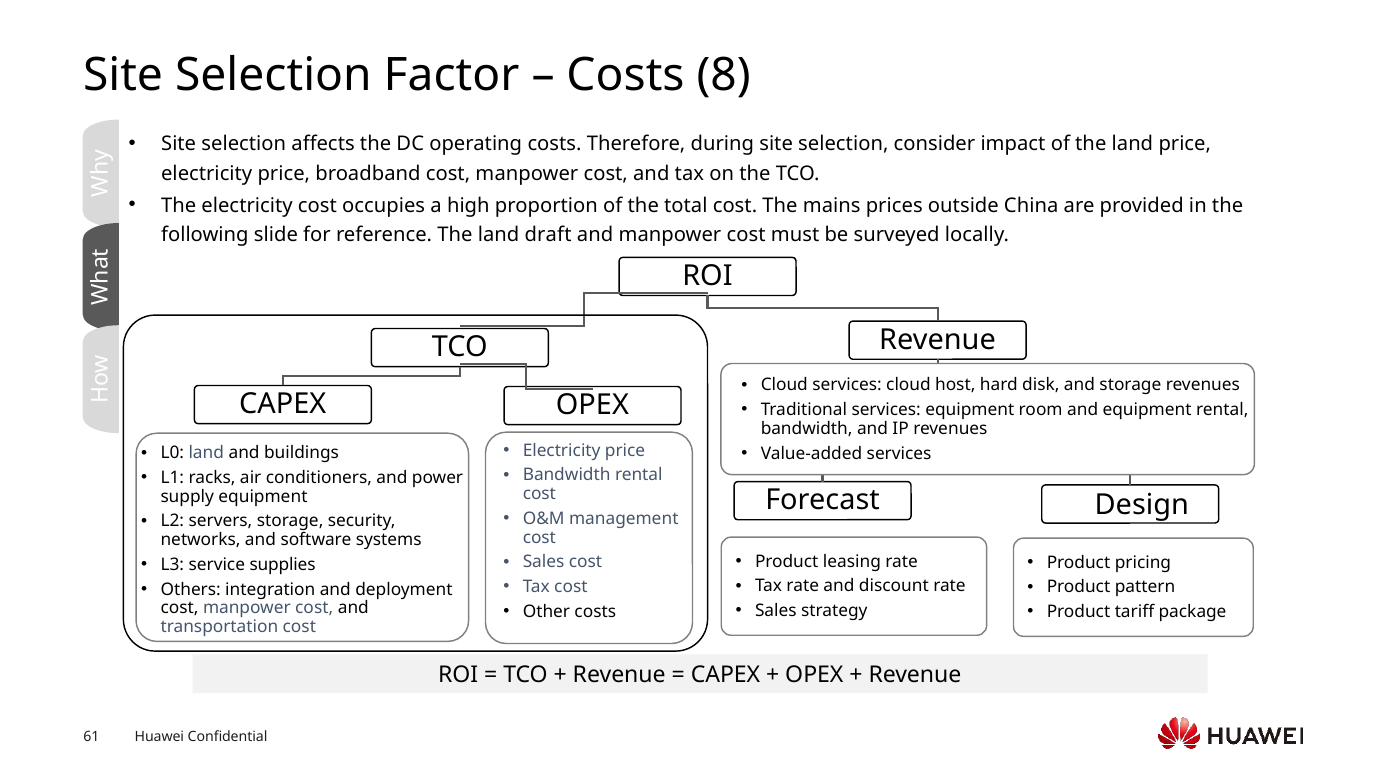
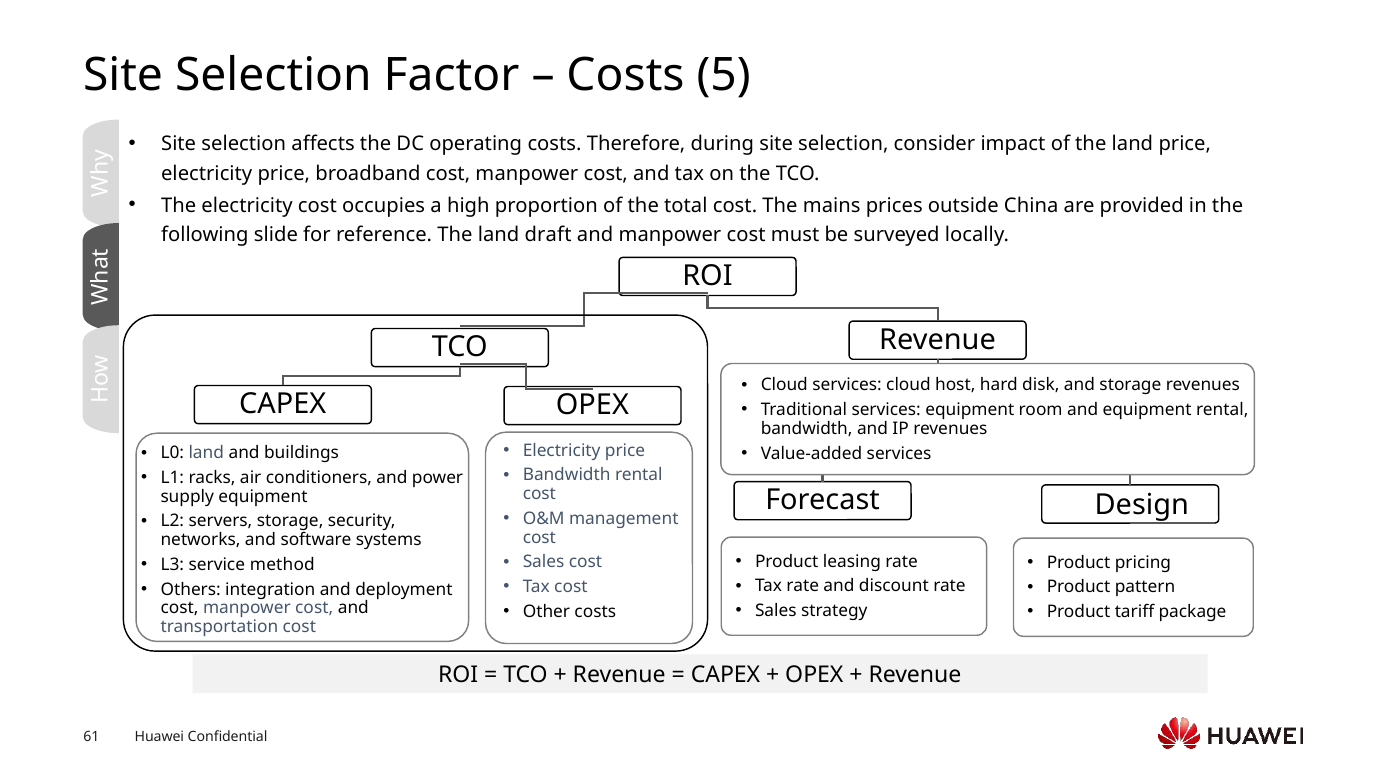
8: 8 -> 5
supplies: supplies -> method
